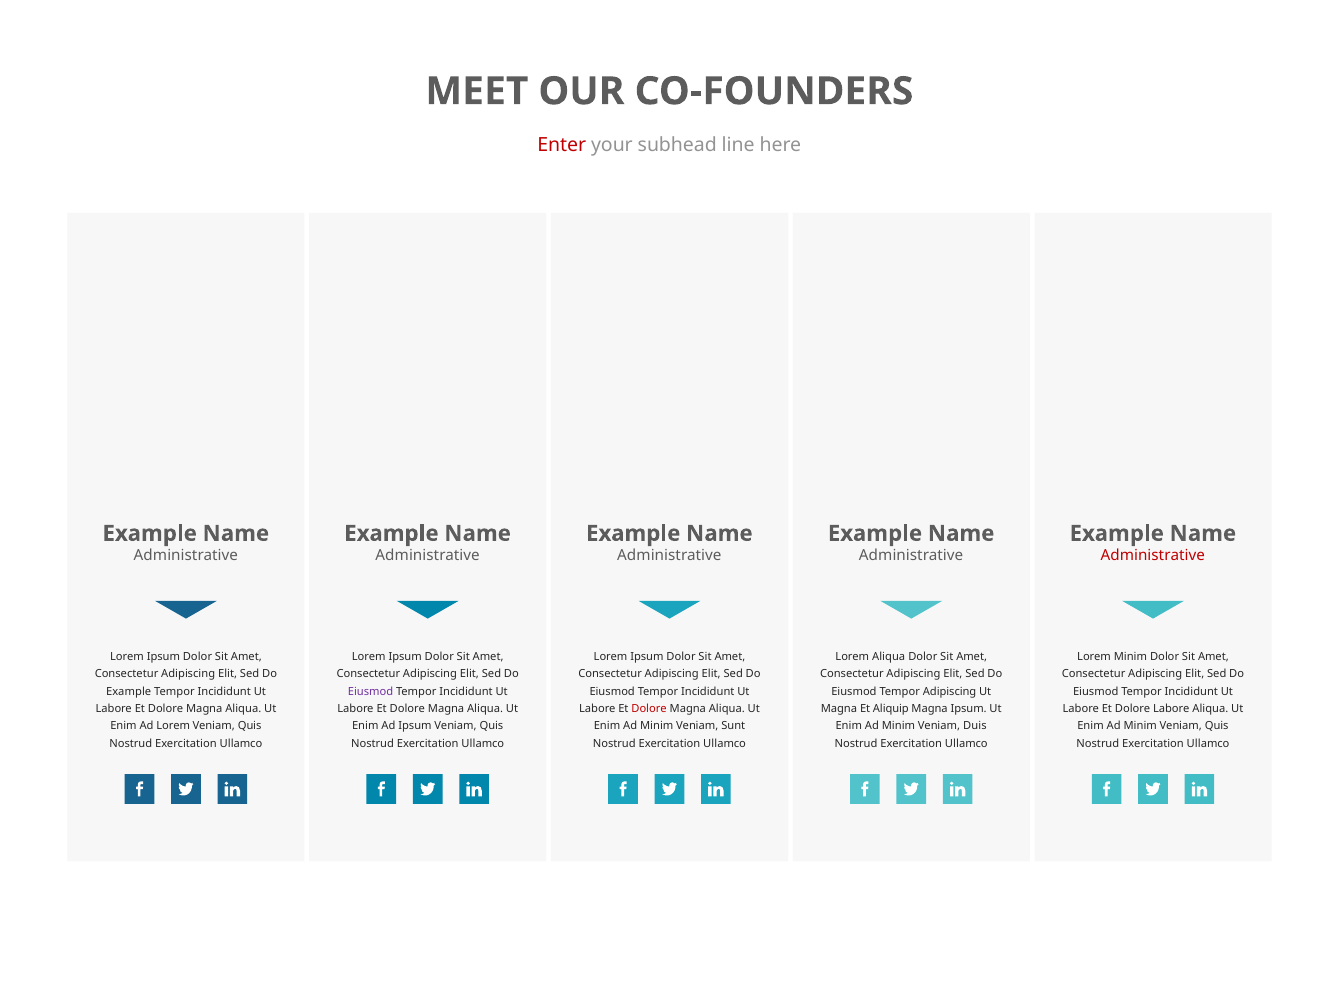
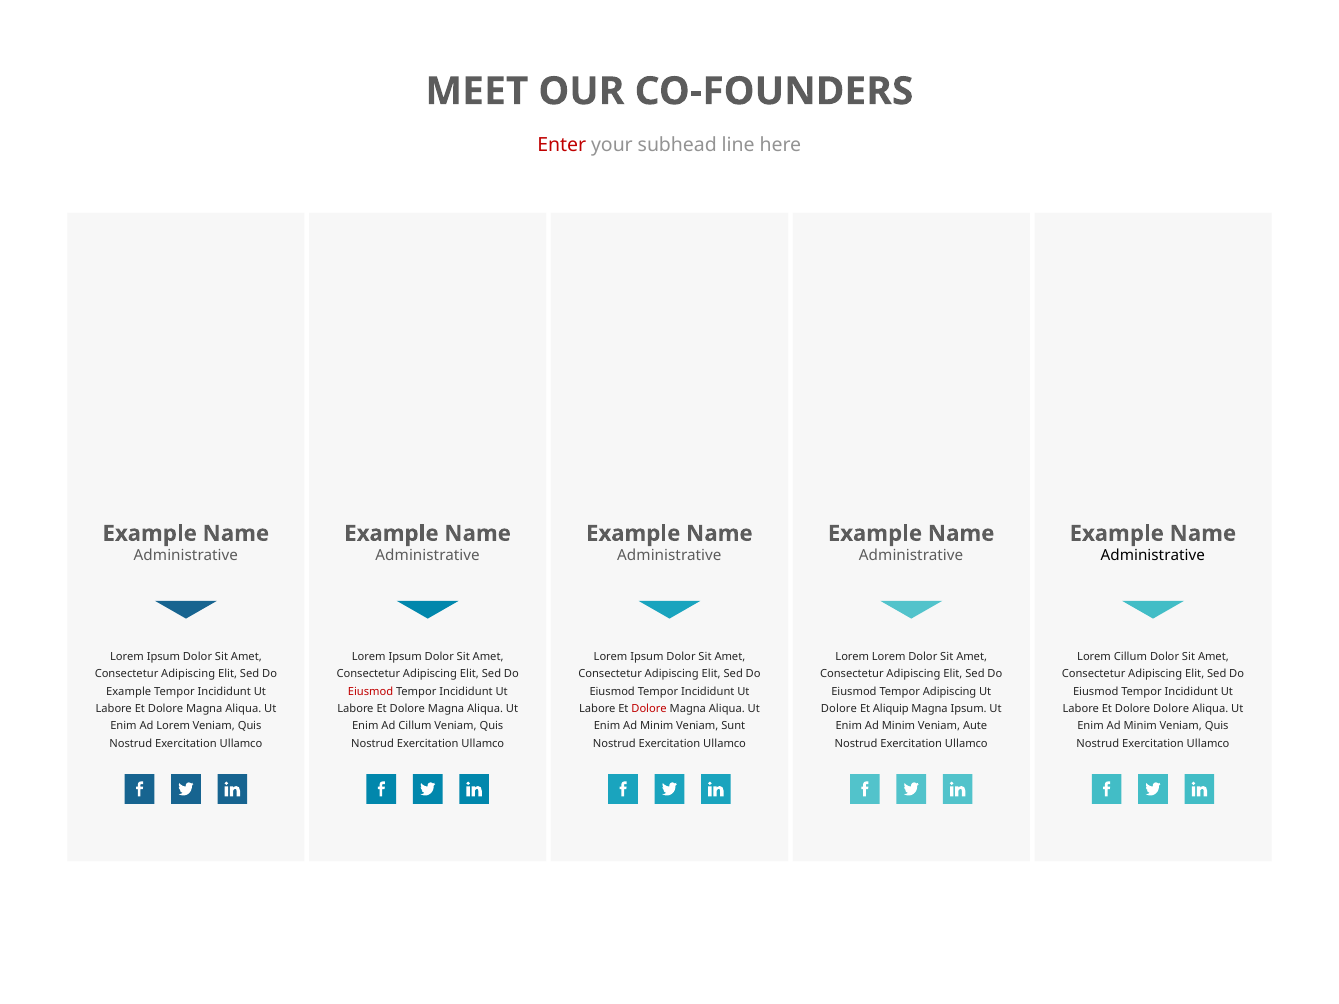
Administrative at (1153, 556) colour: red -> black
Lorem Aliqua: Aliqua -> Lorem
Lorem Minim: Minim -> Cillum
Eiusmod at (370, 692) colour: purple -> red
Magna at (839, 709): Magna -> Dolore
Dolore Labore: Labore -> Dolore
Ad Ipsum: Ipsum -> Cillum
Duis: Duis -> Aute
